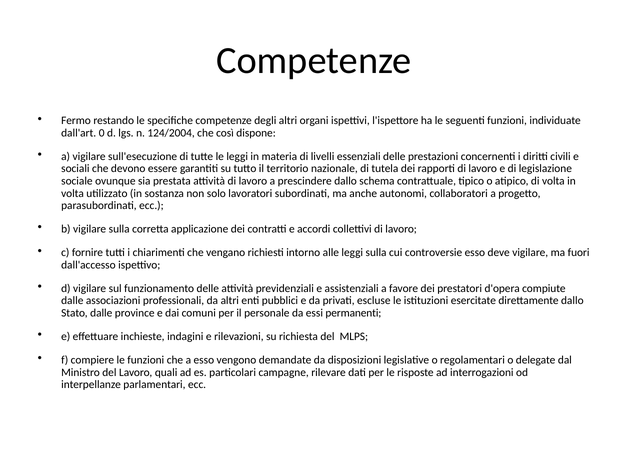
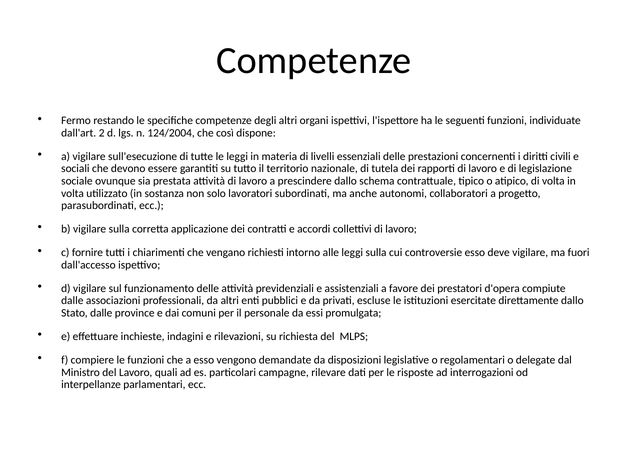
0: 0 -> 2
permanenti: permanenti -> promulgata
